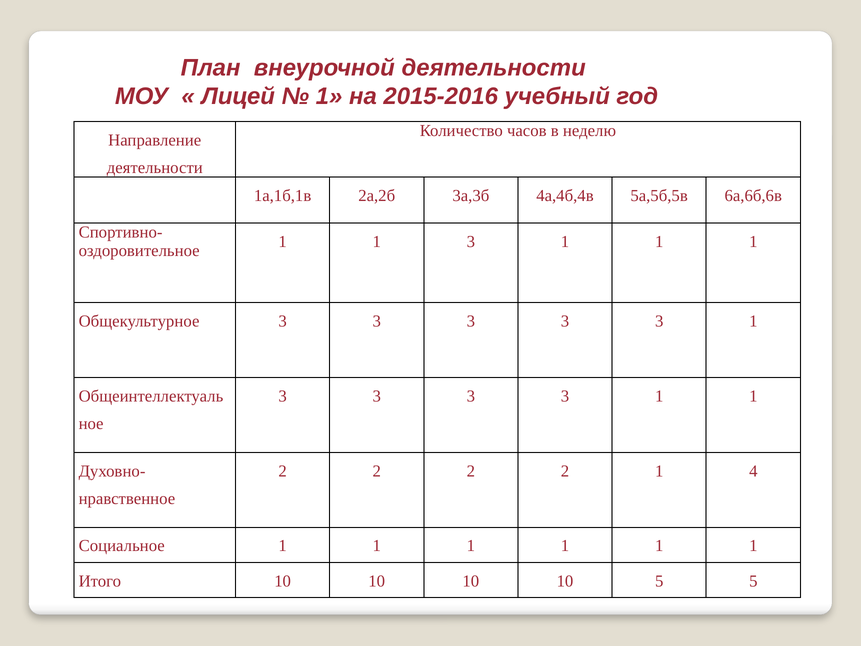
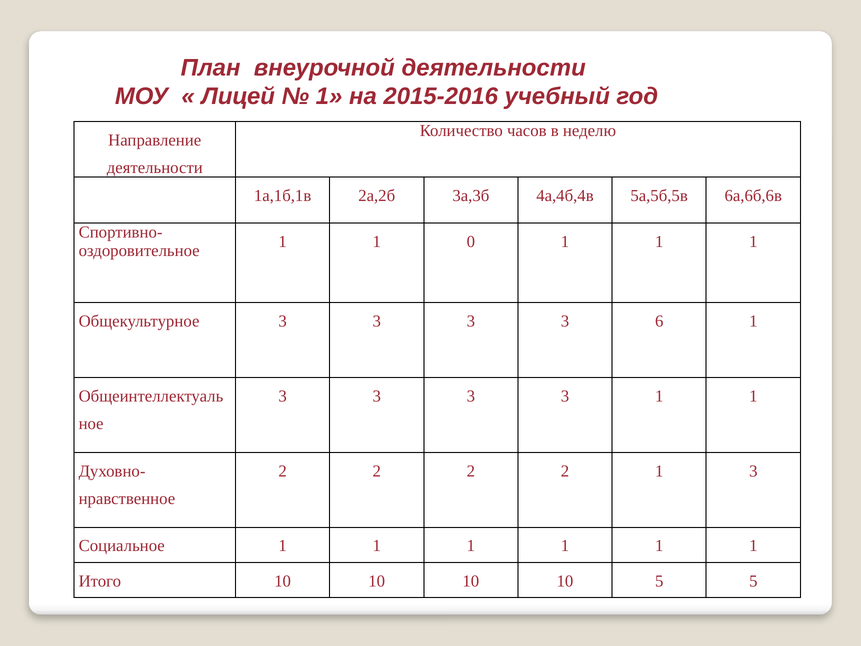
1 3: 3 -> 0
3 at (659, 321): 3 -> 6
1 4: 4 -> 3
